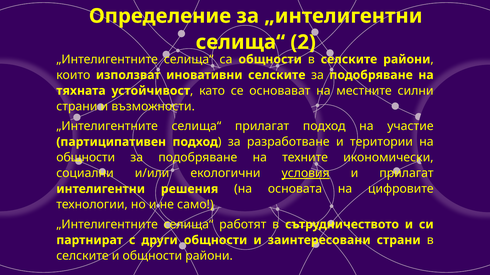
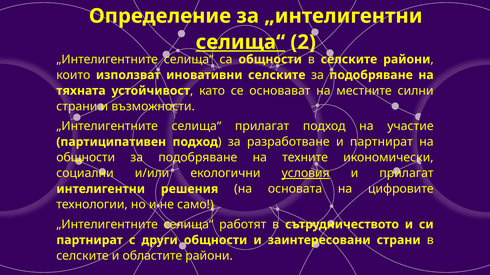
селища“ at (240, 42) underline: none -> present
и територии: територии -> партнират
и общности: общности -> областите
